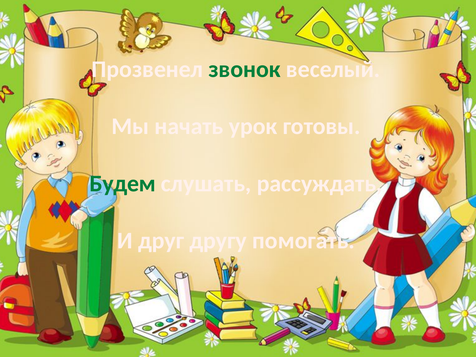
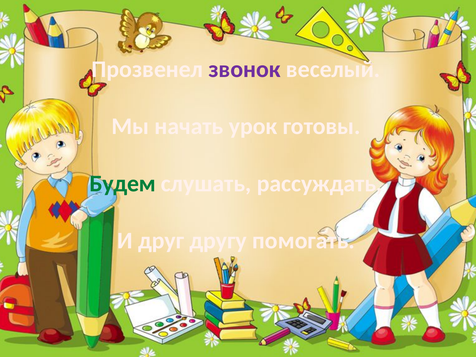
звонок colour: green -> purple
